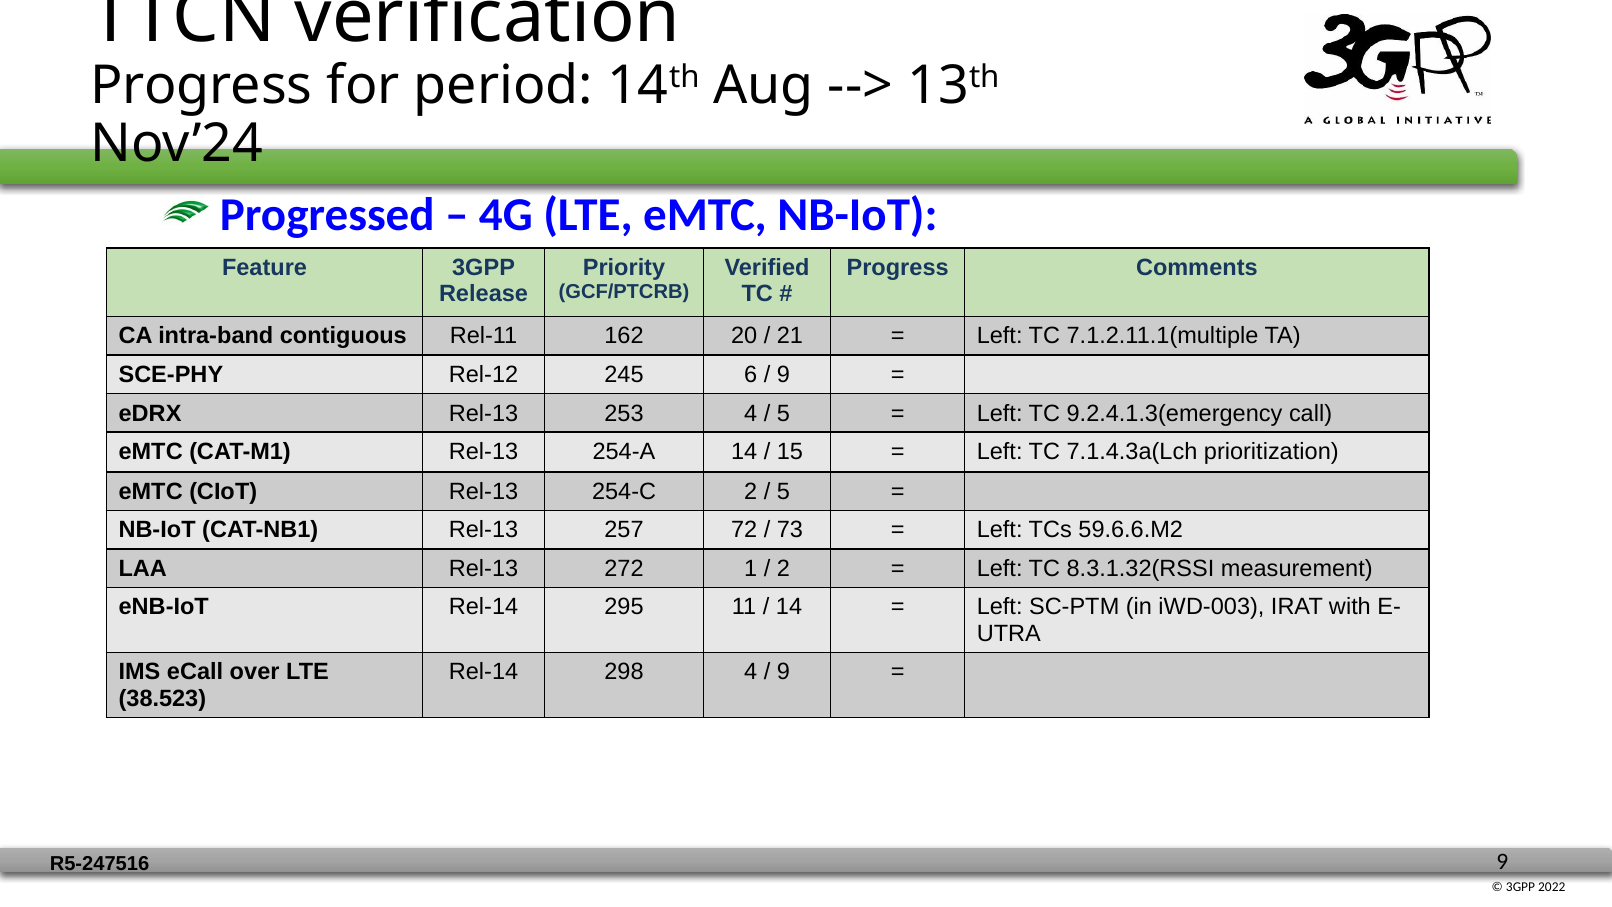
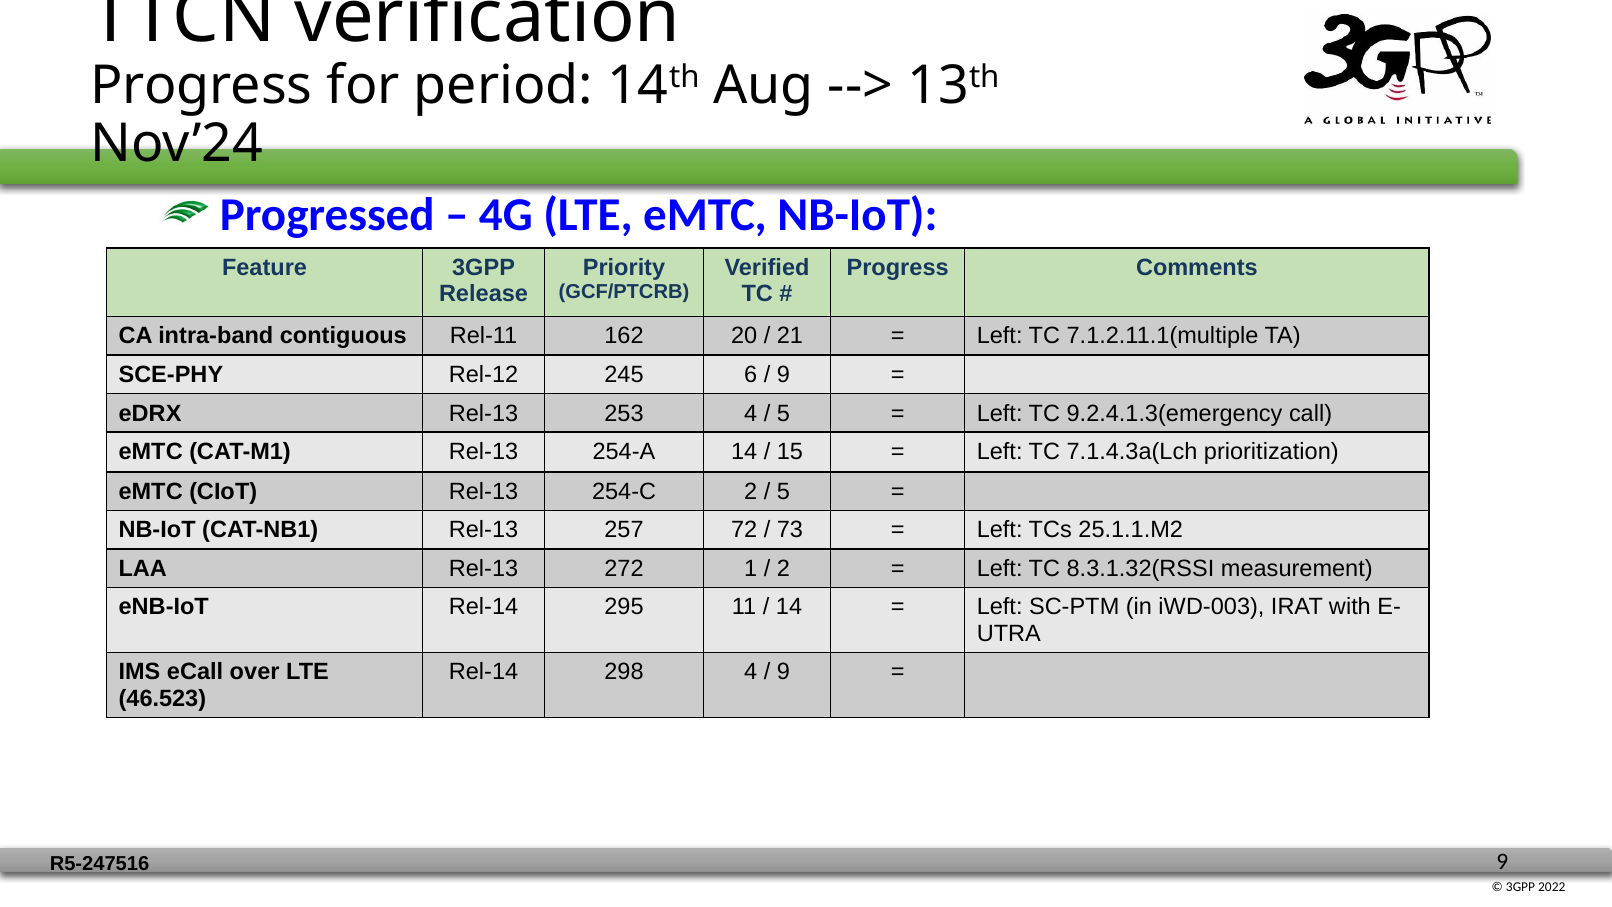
59.6.6.M2: 59.6.6.M2 -> 25.1.1.M2
38.523: 38.523 -> 46.523
